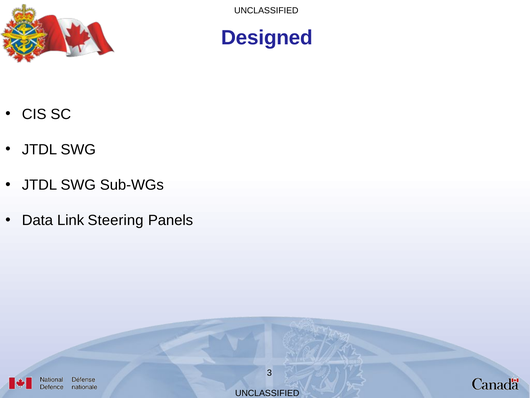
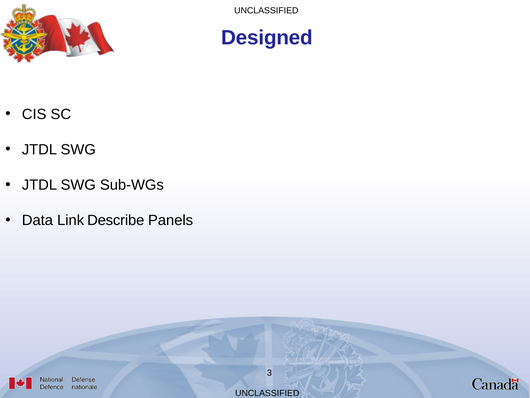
Steering: Steering -> Describe
